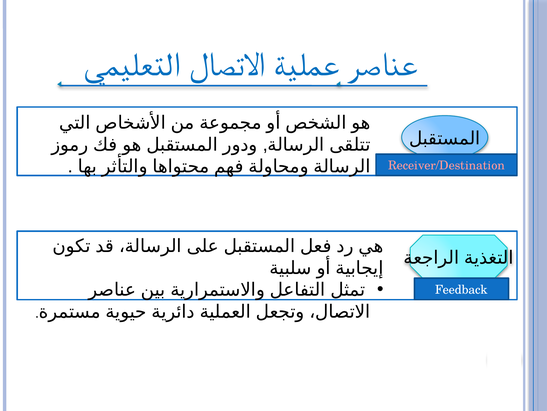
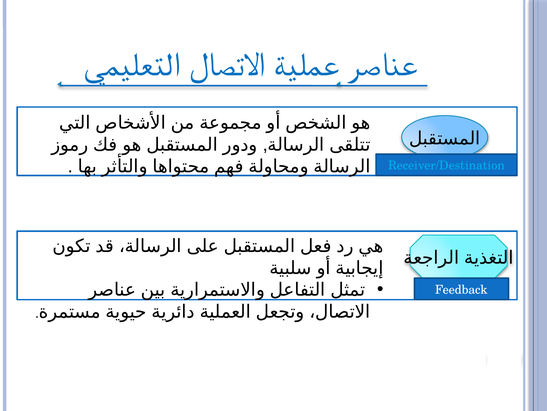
Receiver/Destination colour: pink -> light blue
